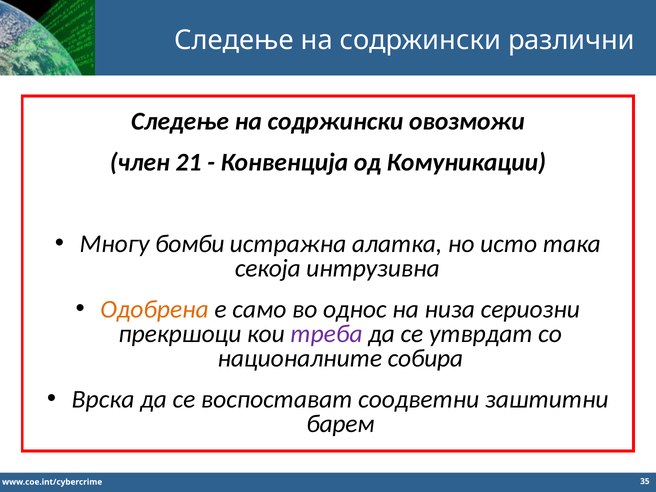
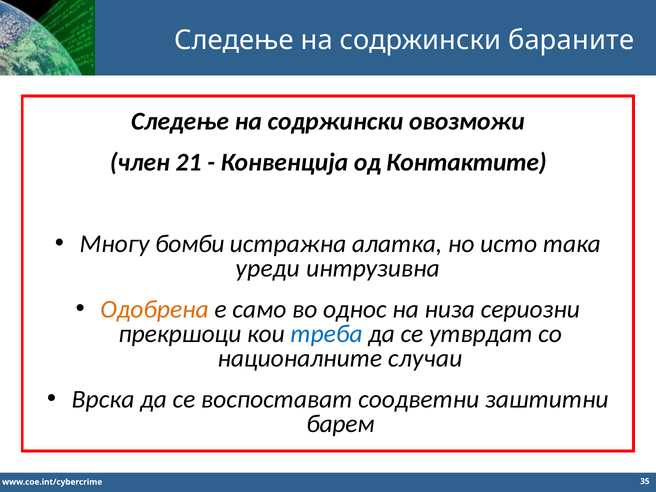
различни: различни -> бараните
Комуникации: Комуникации -> Контактите
секоја: секоја -> уреди
треба colour: purple -> blue
собира: собира -> случаи
